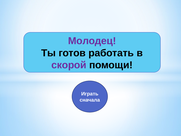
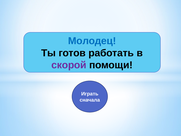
Молодец colour: purple -> blue
